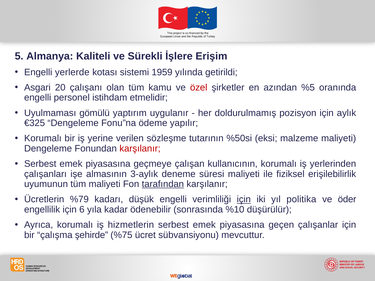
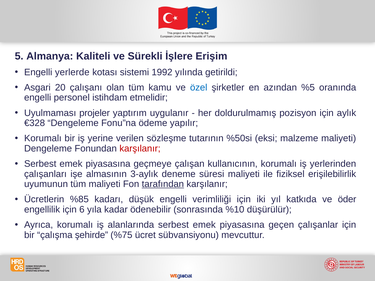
1959: 1959 -> 1992
özel colour: red -> blue
gömülü: gömülü -> projeler
€325: €325 -> €328
%79: %79 -> %85
için at (244, 200) underline: present -> none
politika: politika -> katkıda
hizmetlerin: hizmetlerin -> alanlarında
